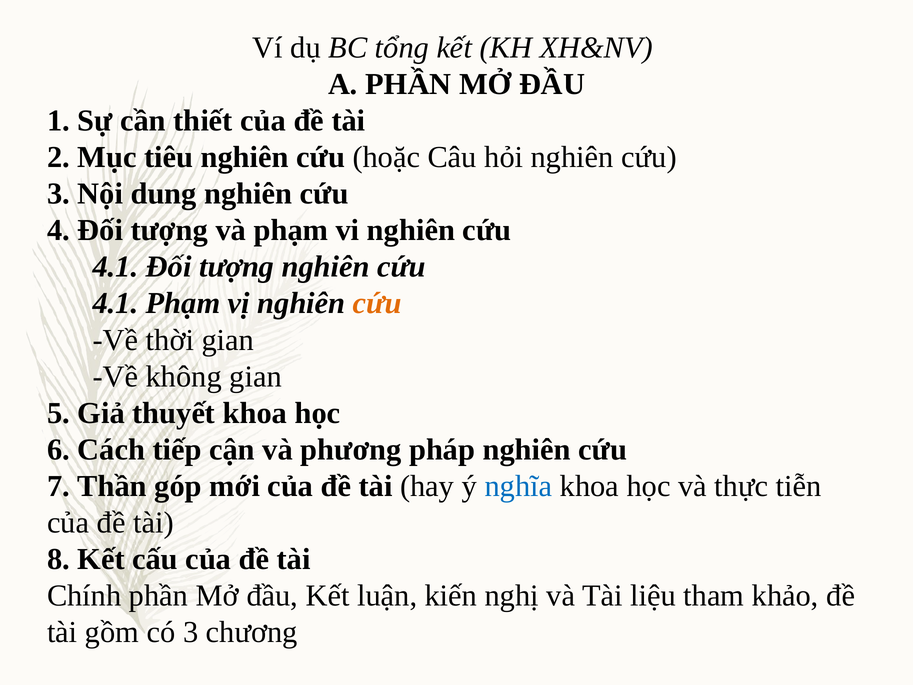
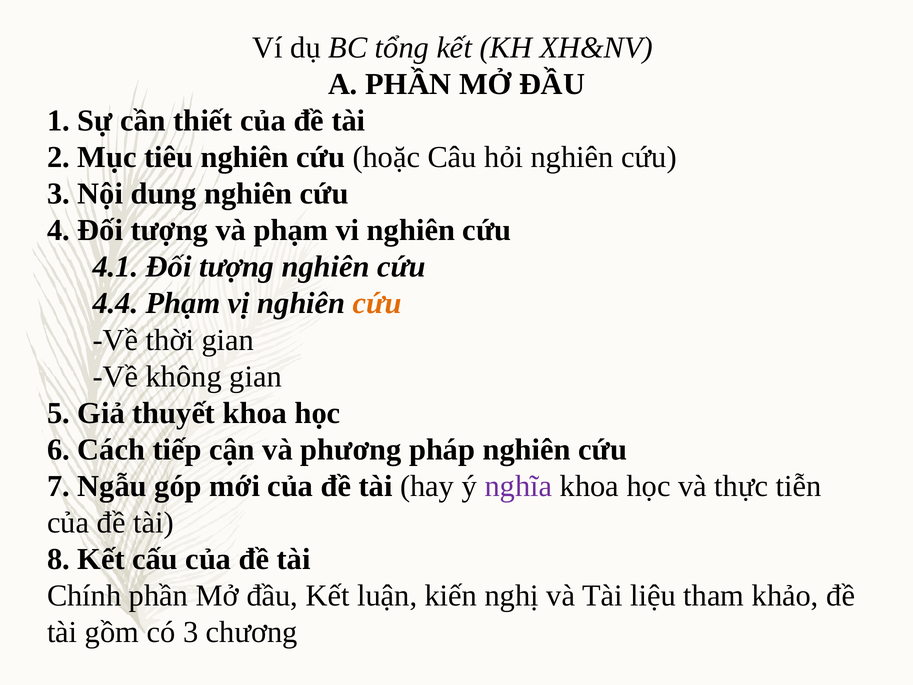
4.1 at (115, 303): 4.1 -> 4.4
Thần: Thần -> Ngẫu
nghĩa colour: blue -> purple
